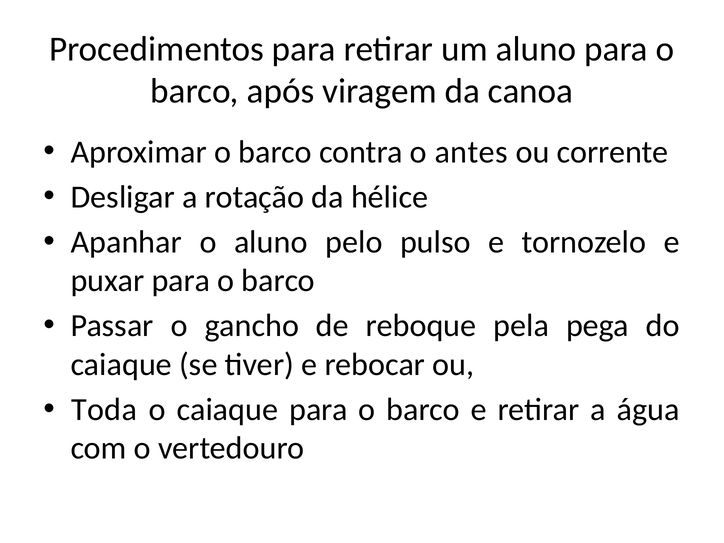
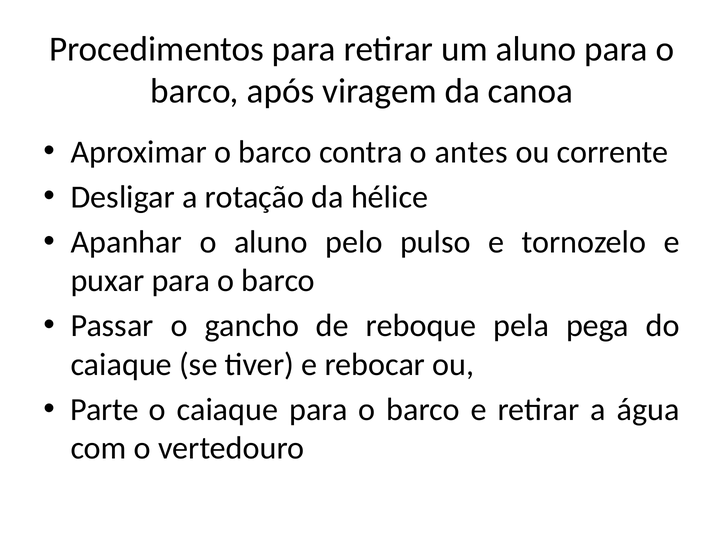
Toda: Toda -> Parte
